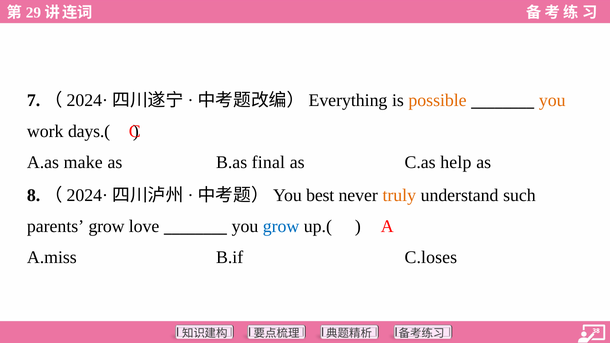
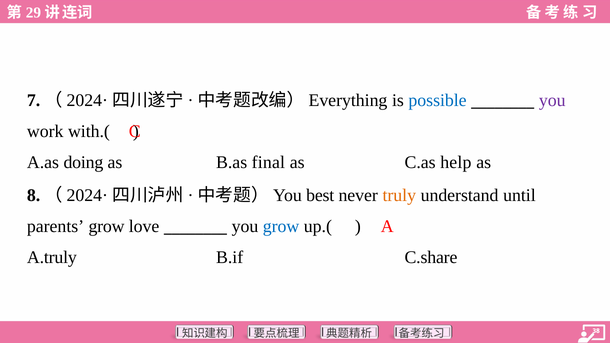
possible colour: orange -> blue
you at (552, 101) colour: orange -> purple
days.(: days.( -> with.(
make: make -> doing
such: such -> until
A.miss: A.miss -> A.truly
C.loses: C.loses -> C.share
